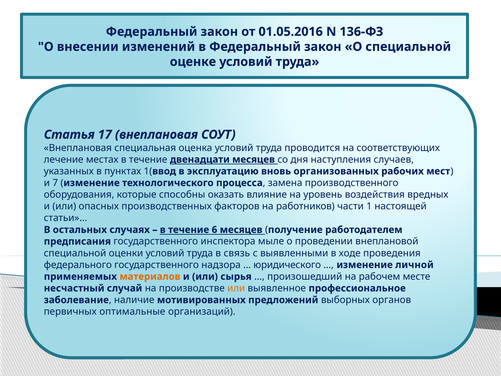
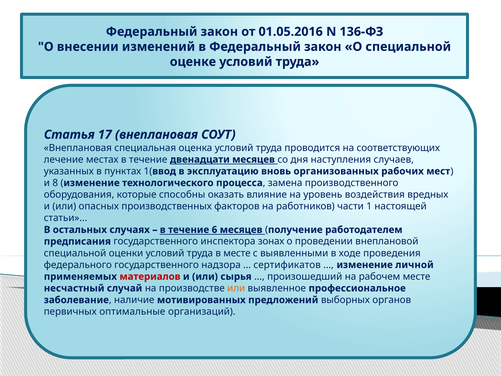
7: 7 -> 8
мыле: мыле -> зонах
в связь: связь -> месте
юридического: юридического -> сертификатов
материалов colour: orange -> red
